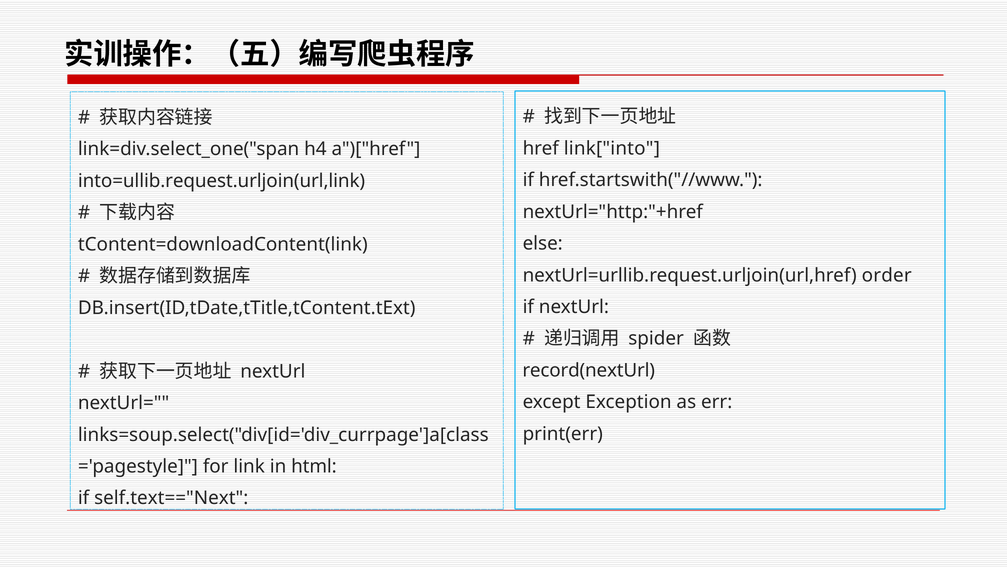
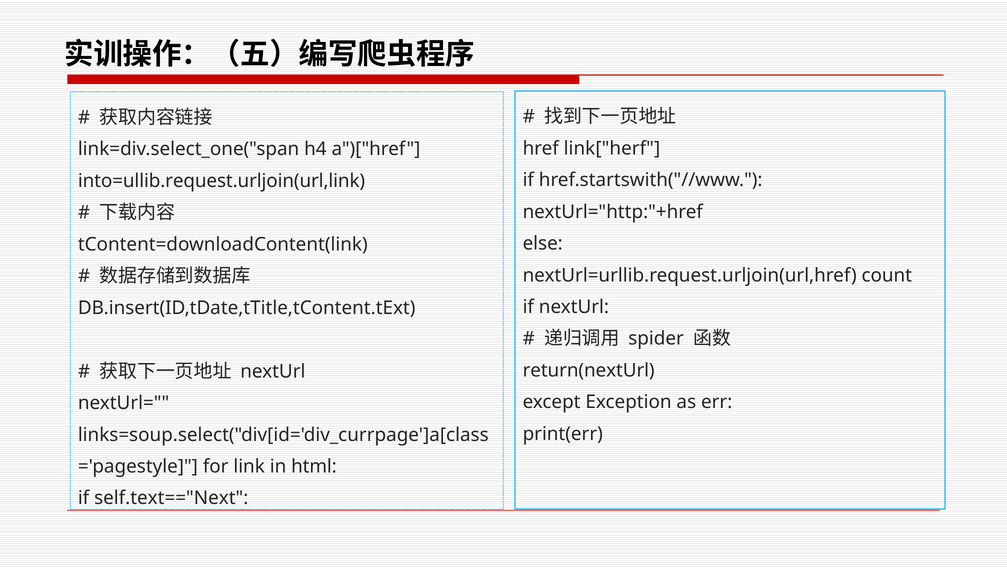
link["into: link["into -> link["herf
order: order -> count
record(nextUrl: record(nextUrl -> return(nextUrl
